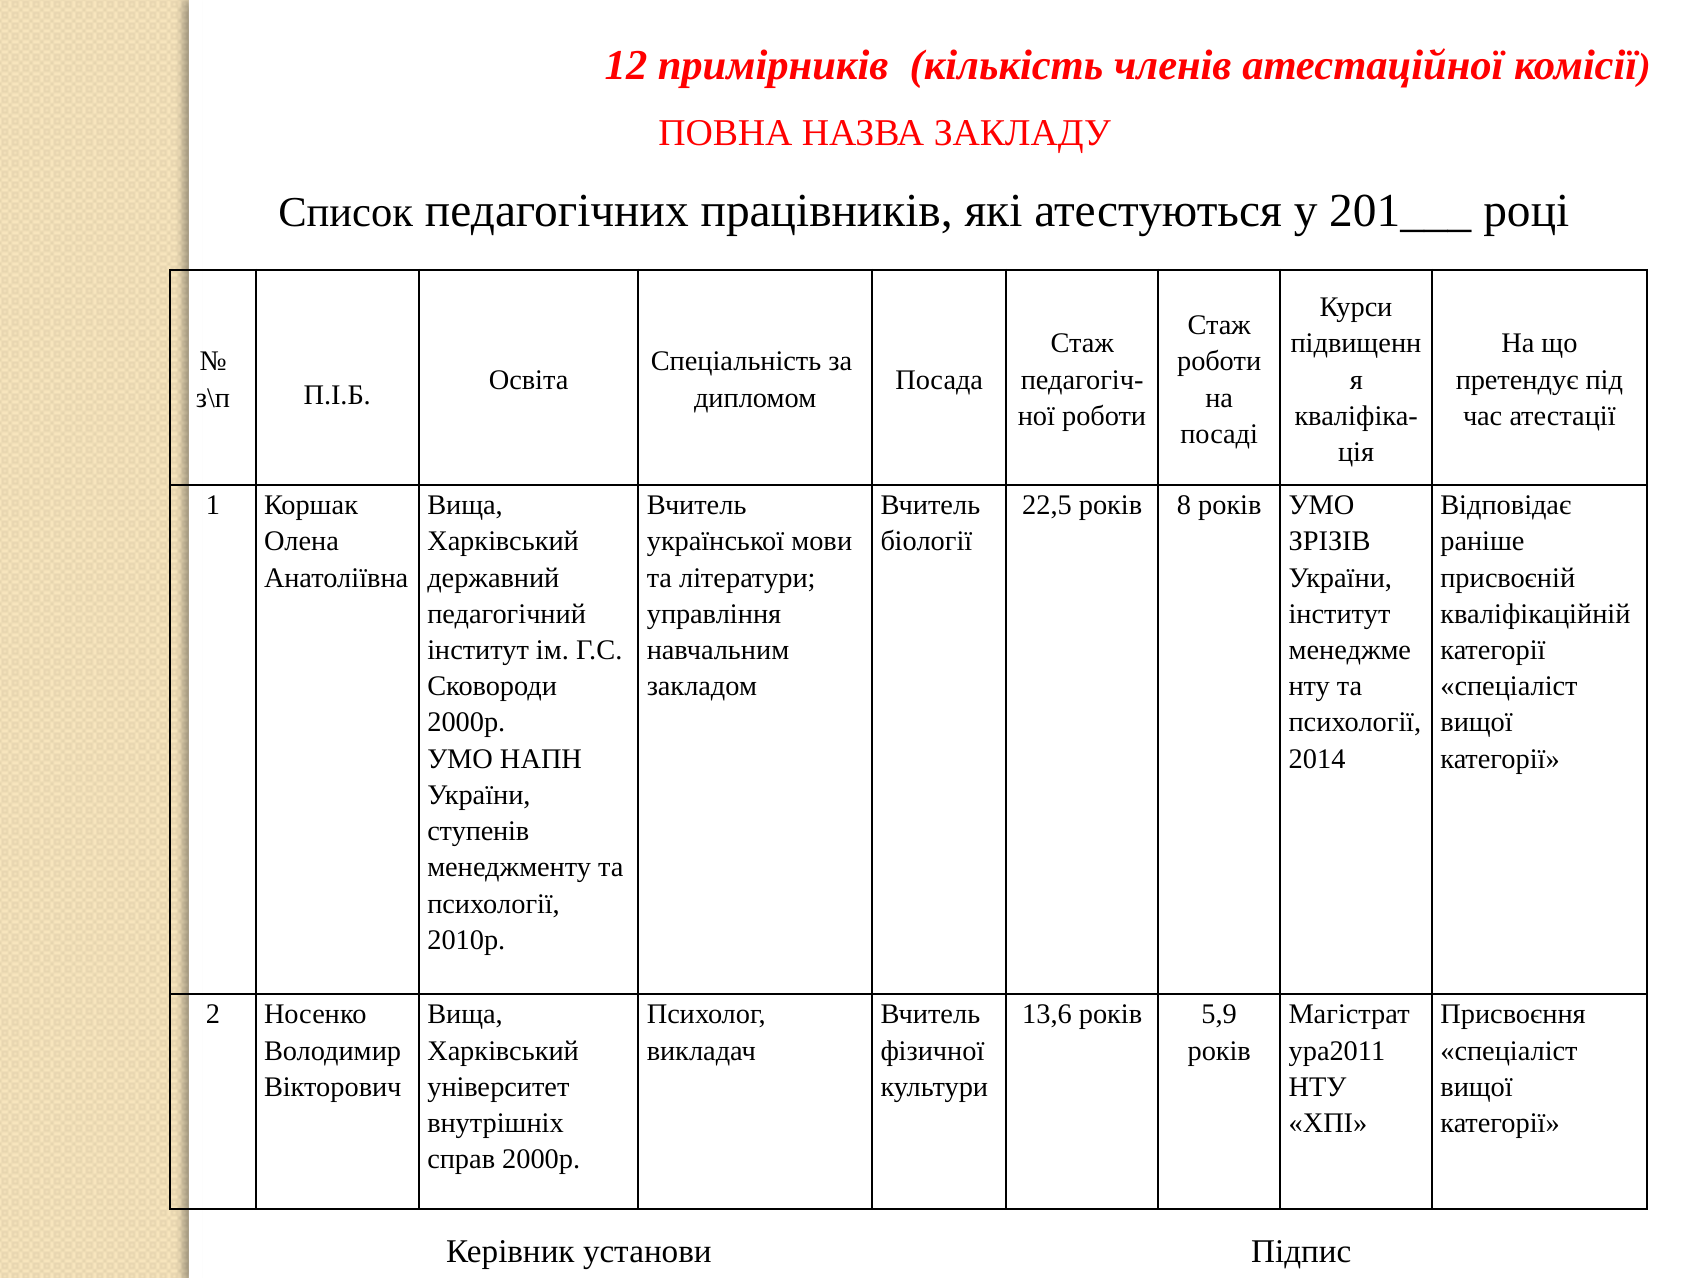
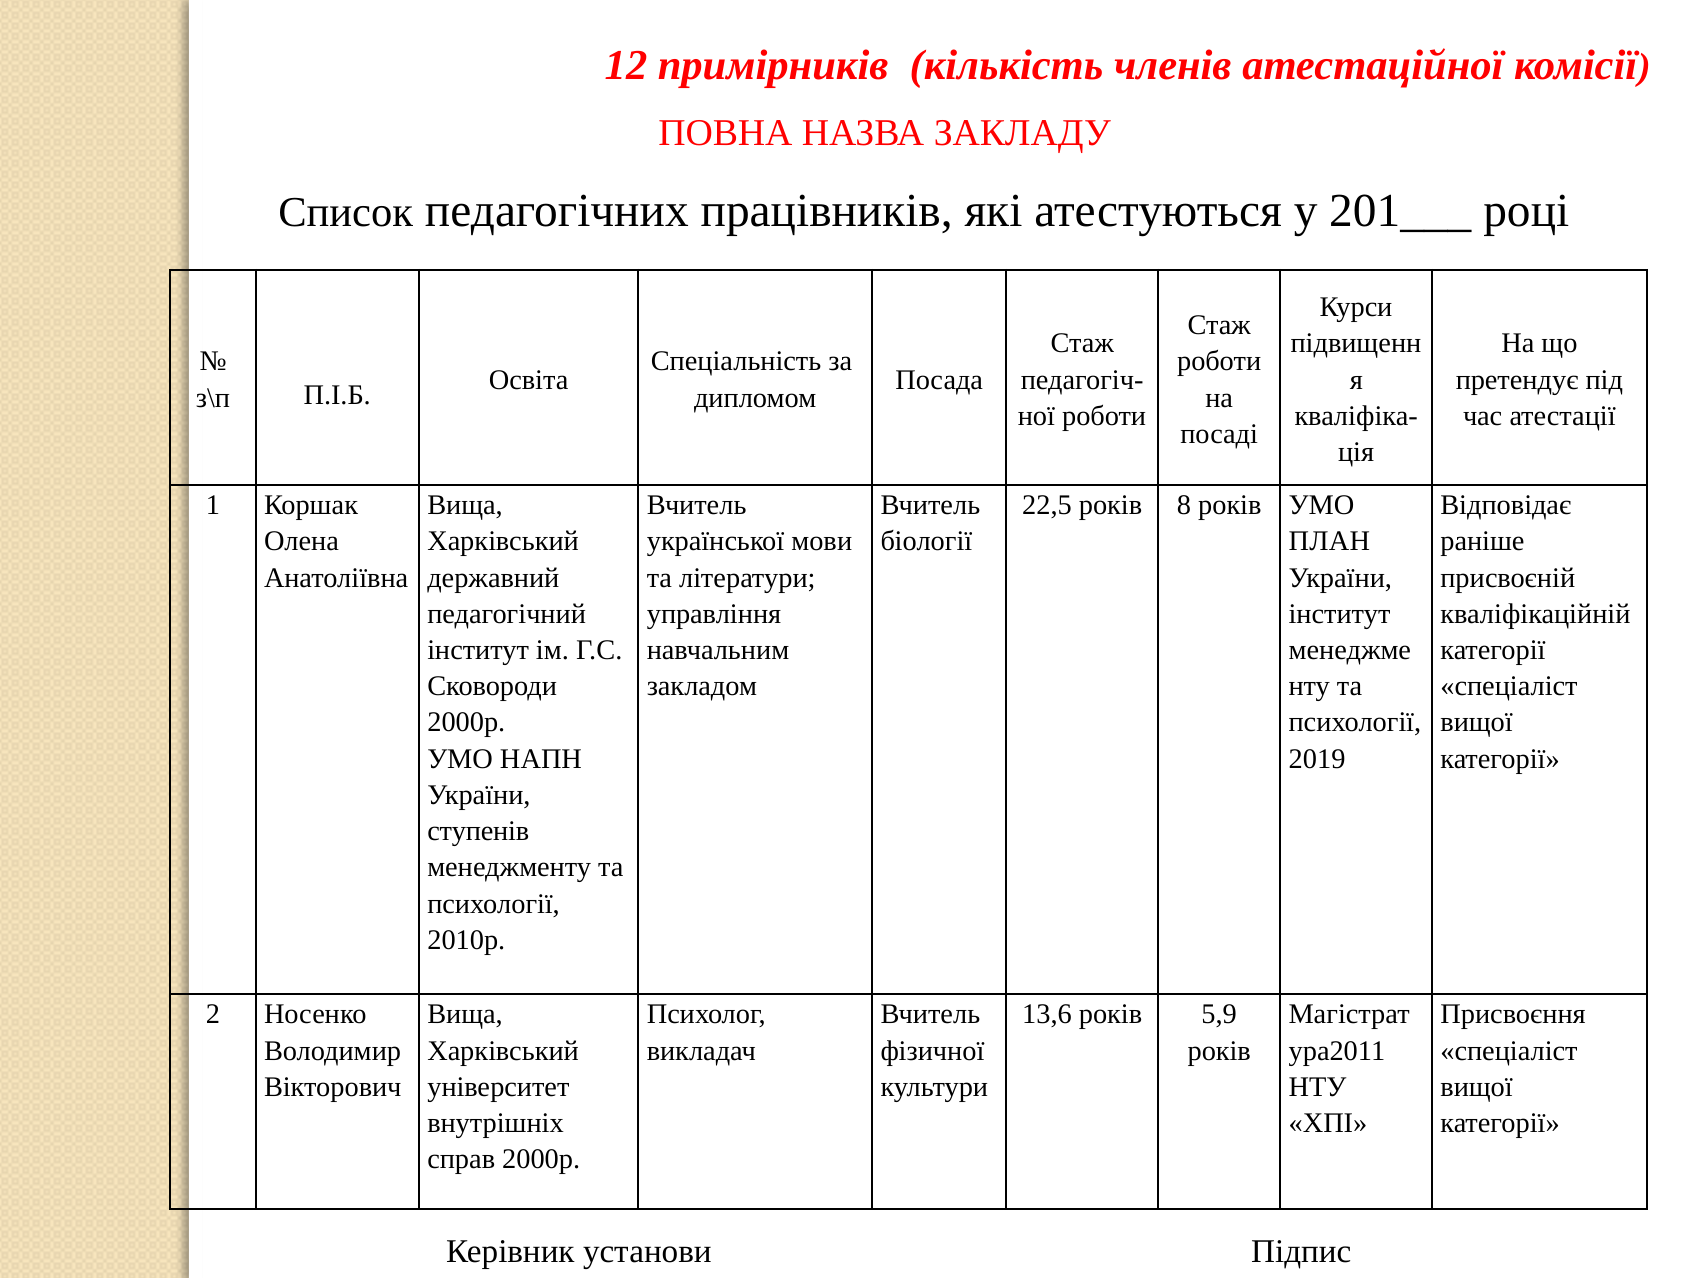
ЗРІЗІВ: ЗРІЗІВ -> ПЛАН
2014: 2014 -> 2019
